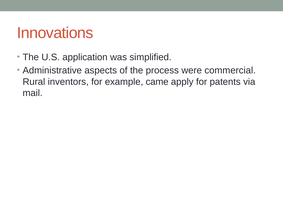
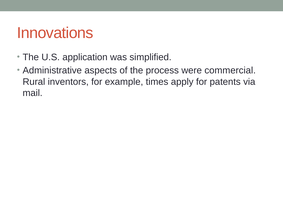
came: came -> times
